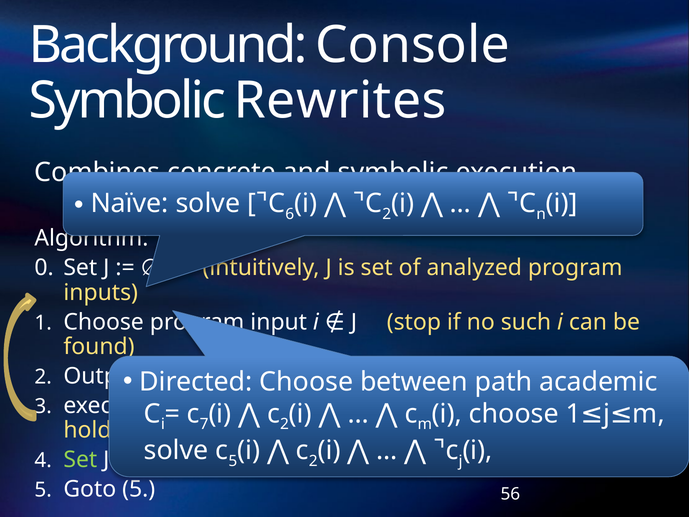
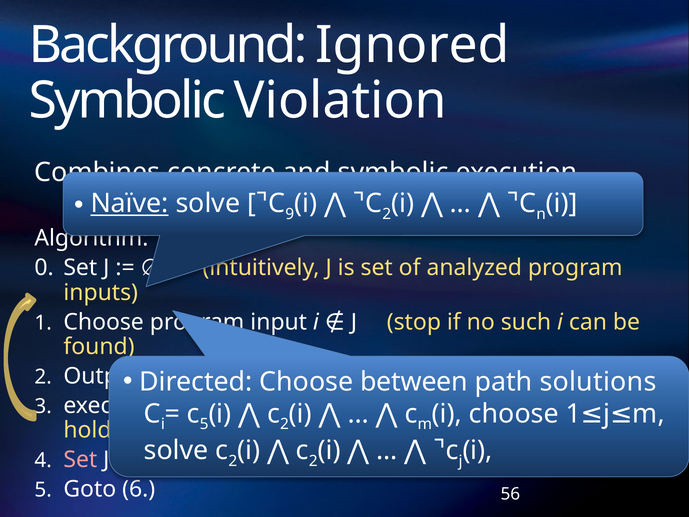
Console: Console -> Ignored
Rewrites: Rewrites -> Violation
Naïve underline: none -> present
6: 6 -> 9
academic: academic -> solutions
c 7: 7 -> 5
5 at (233, 461): 5 -> 2
Set at (80, 460) colour: light green -> pink
Goto 5: 5 -> 6
